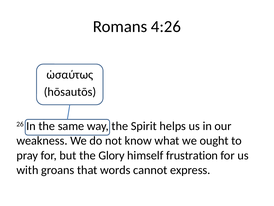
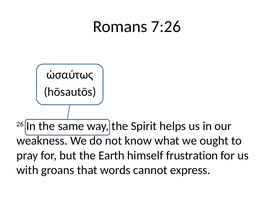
4:26: 4:26 -> 7:26
Glory: Glory -> Earth
